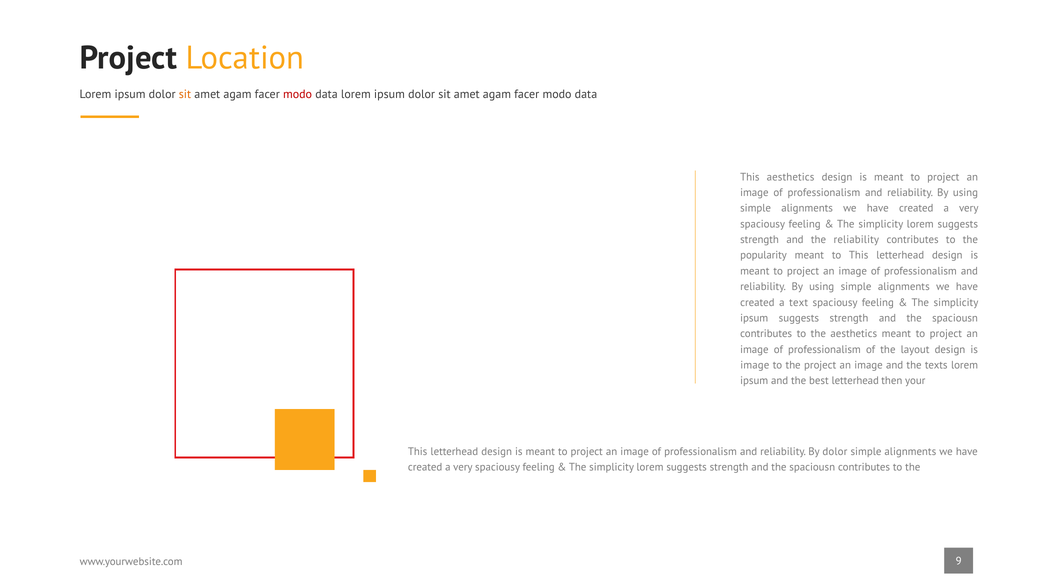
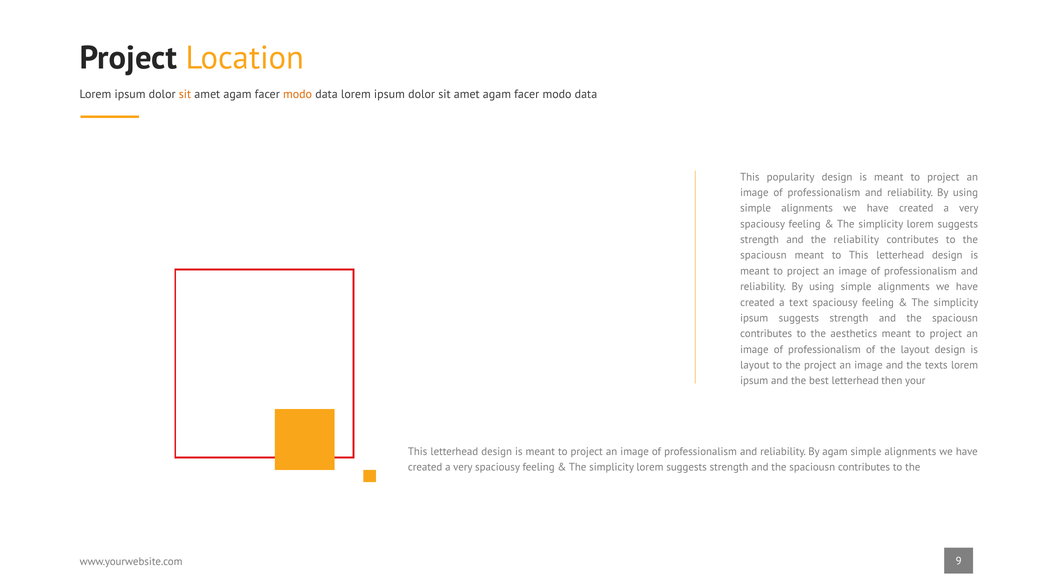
modo at (298, 94) colour: red -> orange
This aesthetics: aesthetics -> popularity
popularity at (764, 255): popularity -> spaciousn
image at (755, 365): image -> layout
By dolor: dolor -> agam
